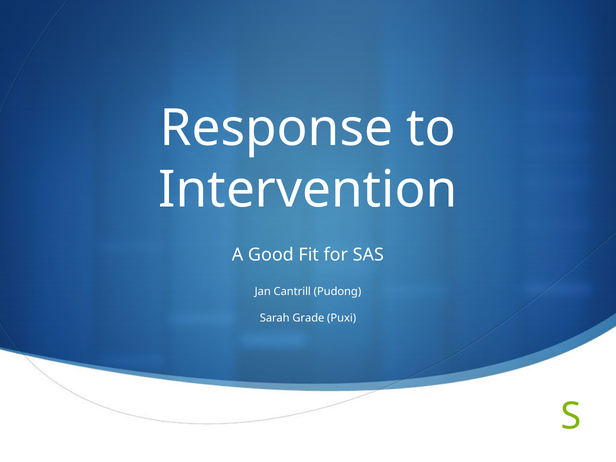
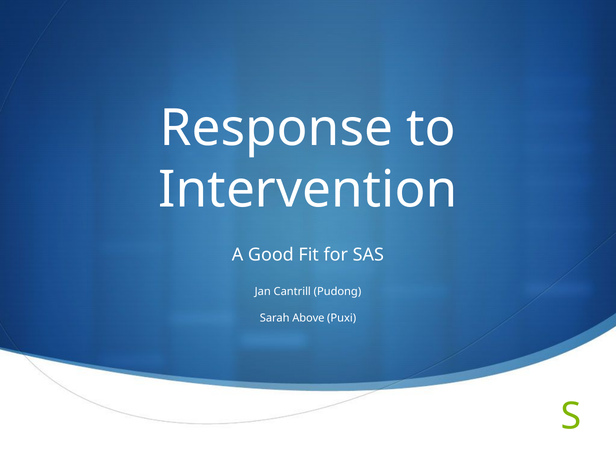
Grade: Grade -> Above
